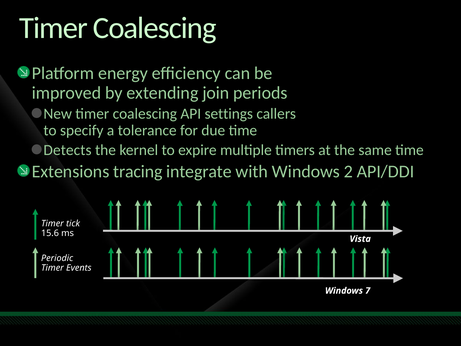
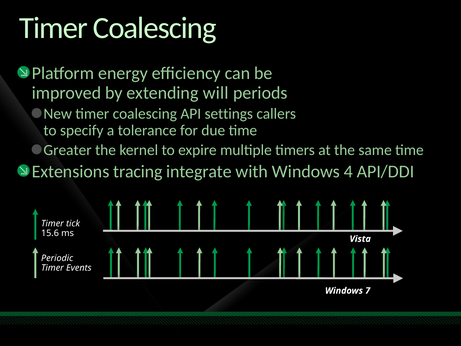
join: join -> will
Detects: Detects -> Greater
2: 2 -> 4
